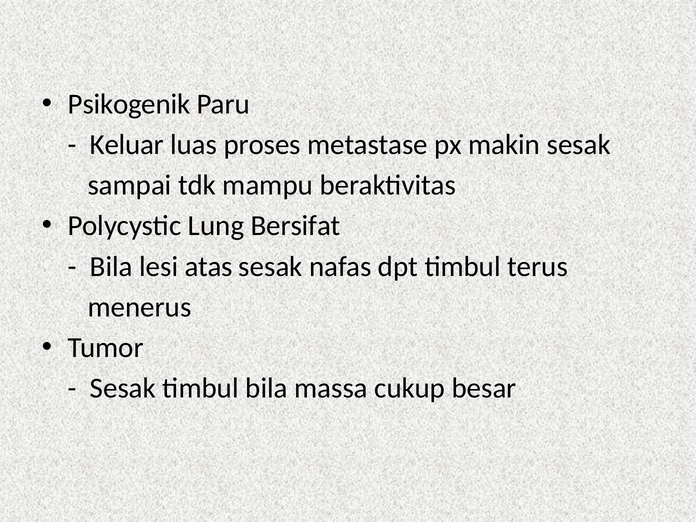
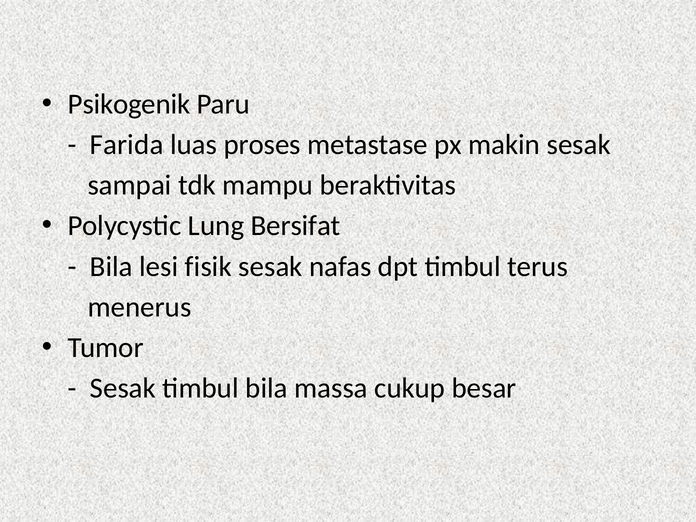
Keluar: Keluar -> Farida
atas: atas -> fisik
